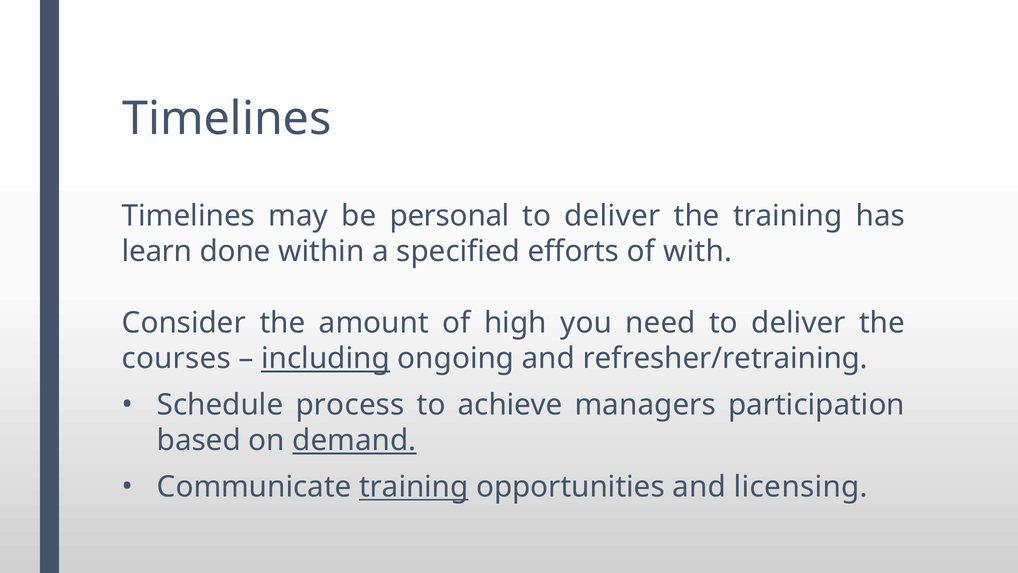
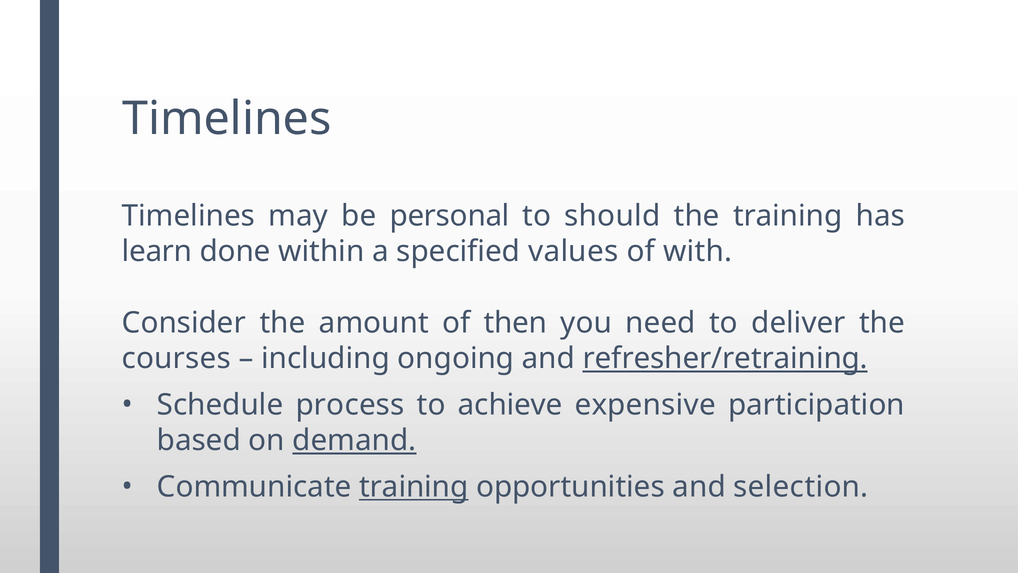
deliver at (612, 216): deliver -> should
efforts: efforts -> values
high: high -> then
including underline: present -> none
refresher/retraining underline: none -> present
managers: managers -> expensive
licensing: licensing -> selection
